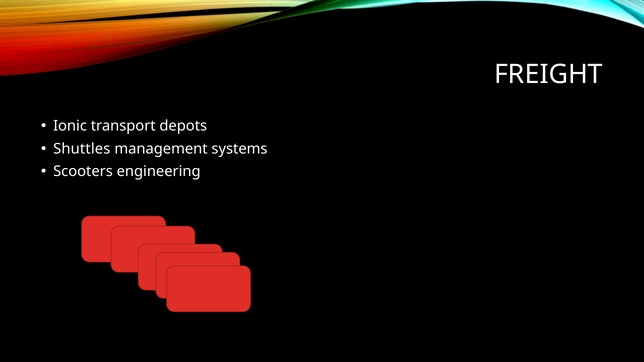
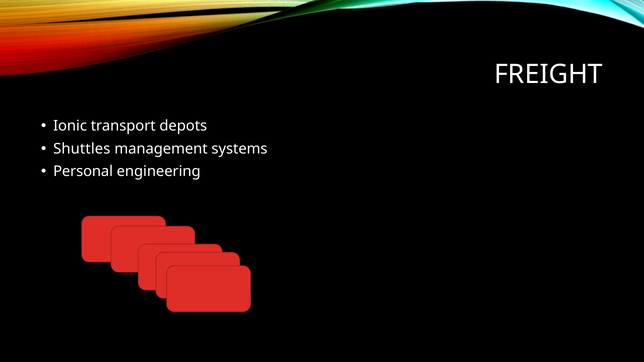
Scooters: Scooters -> Personal
